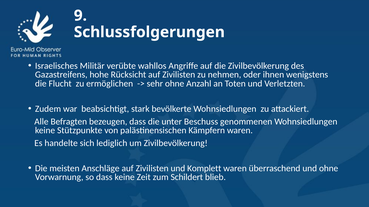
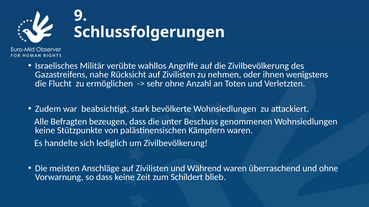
hohe: hohe -> nahe
Komplett: Komplett -> Während
